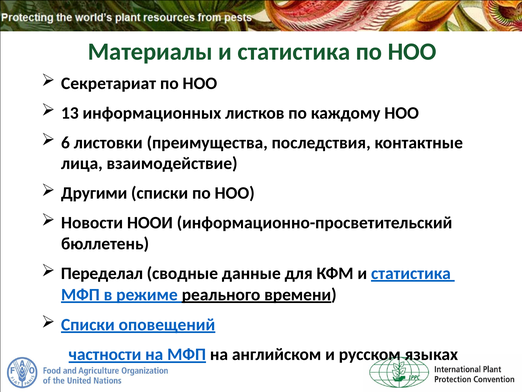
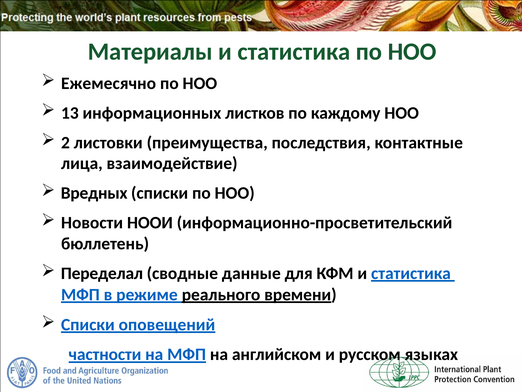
Секретариат: Секретариат -> Ежемесячно
6: 6 -> 2
Другими: Другими -> Вредных
